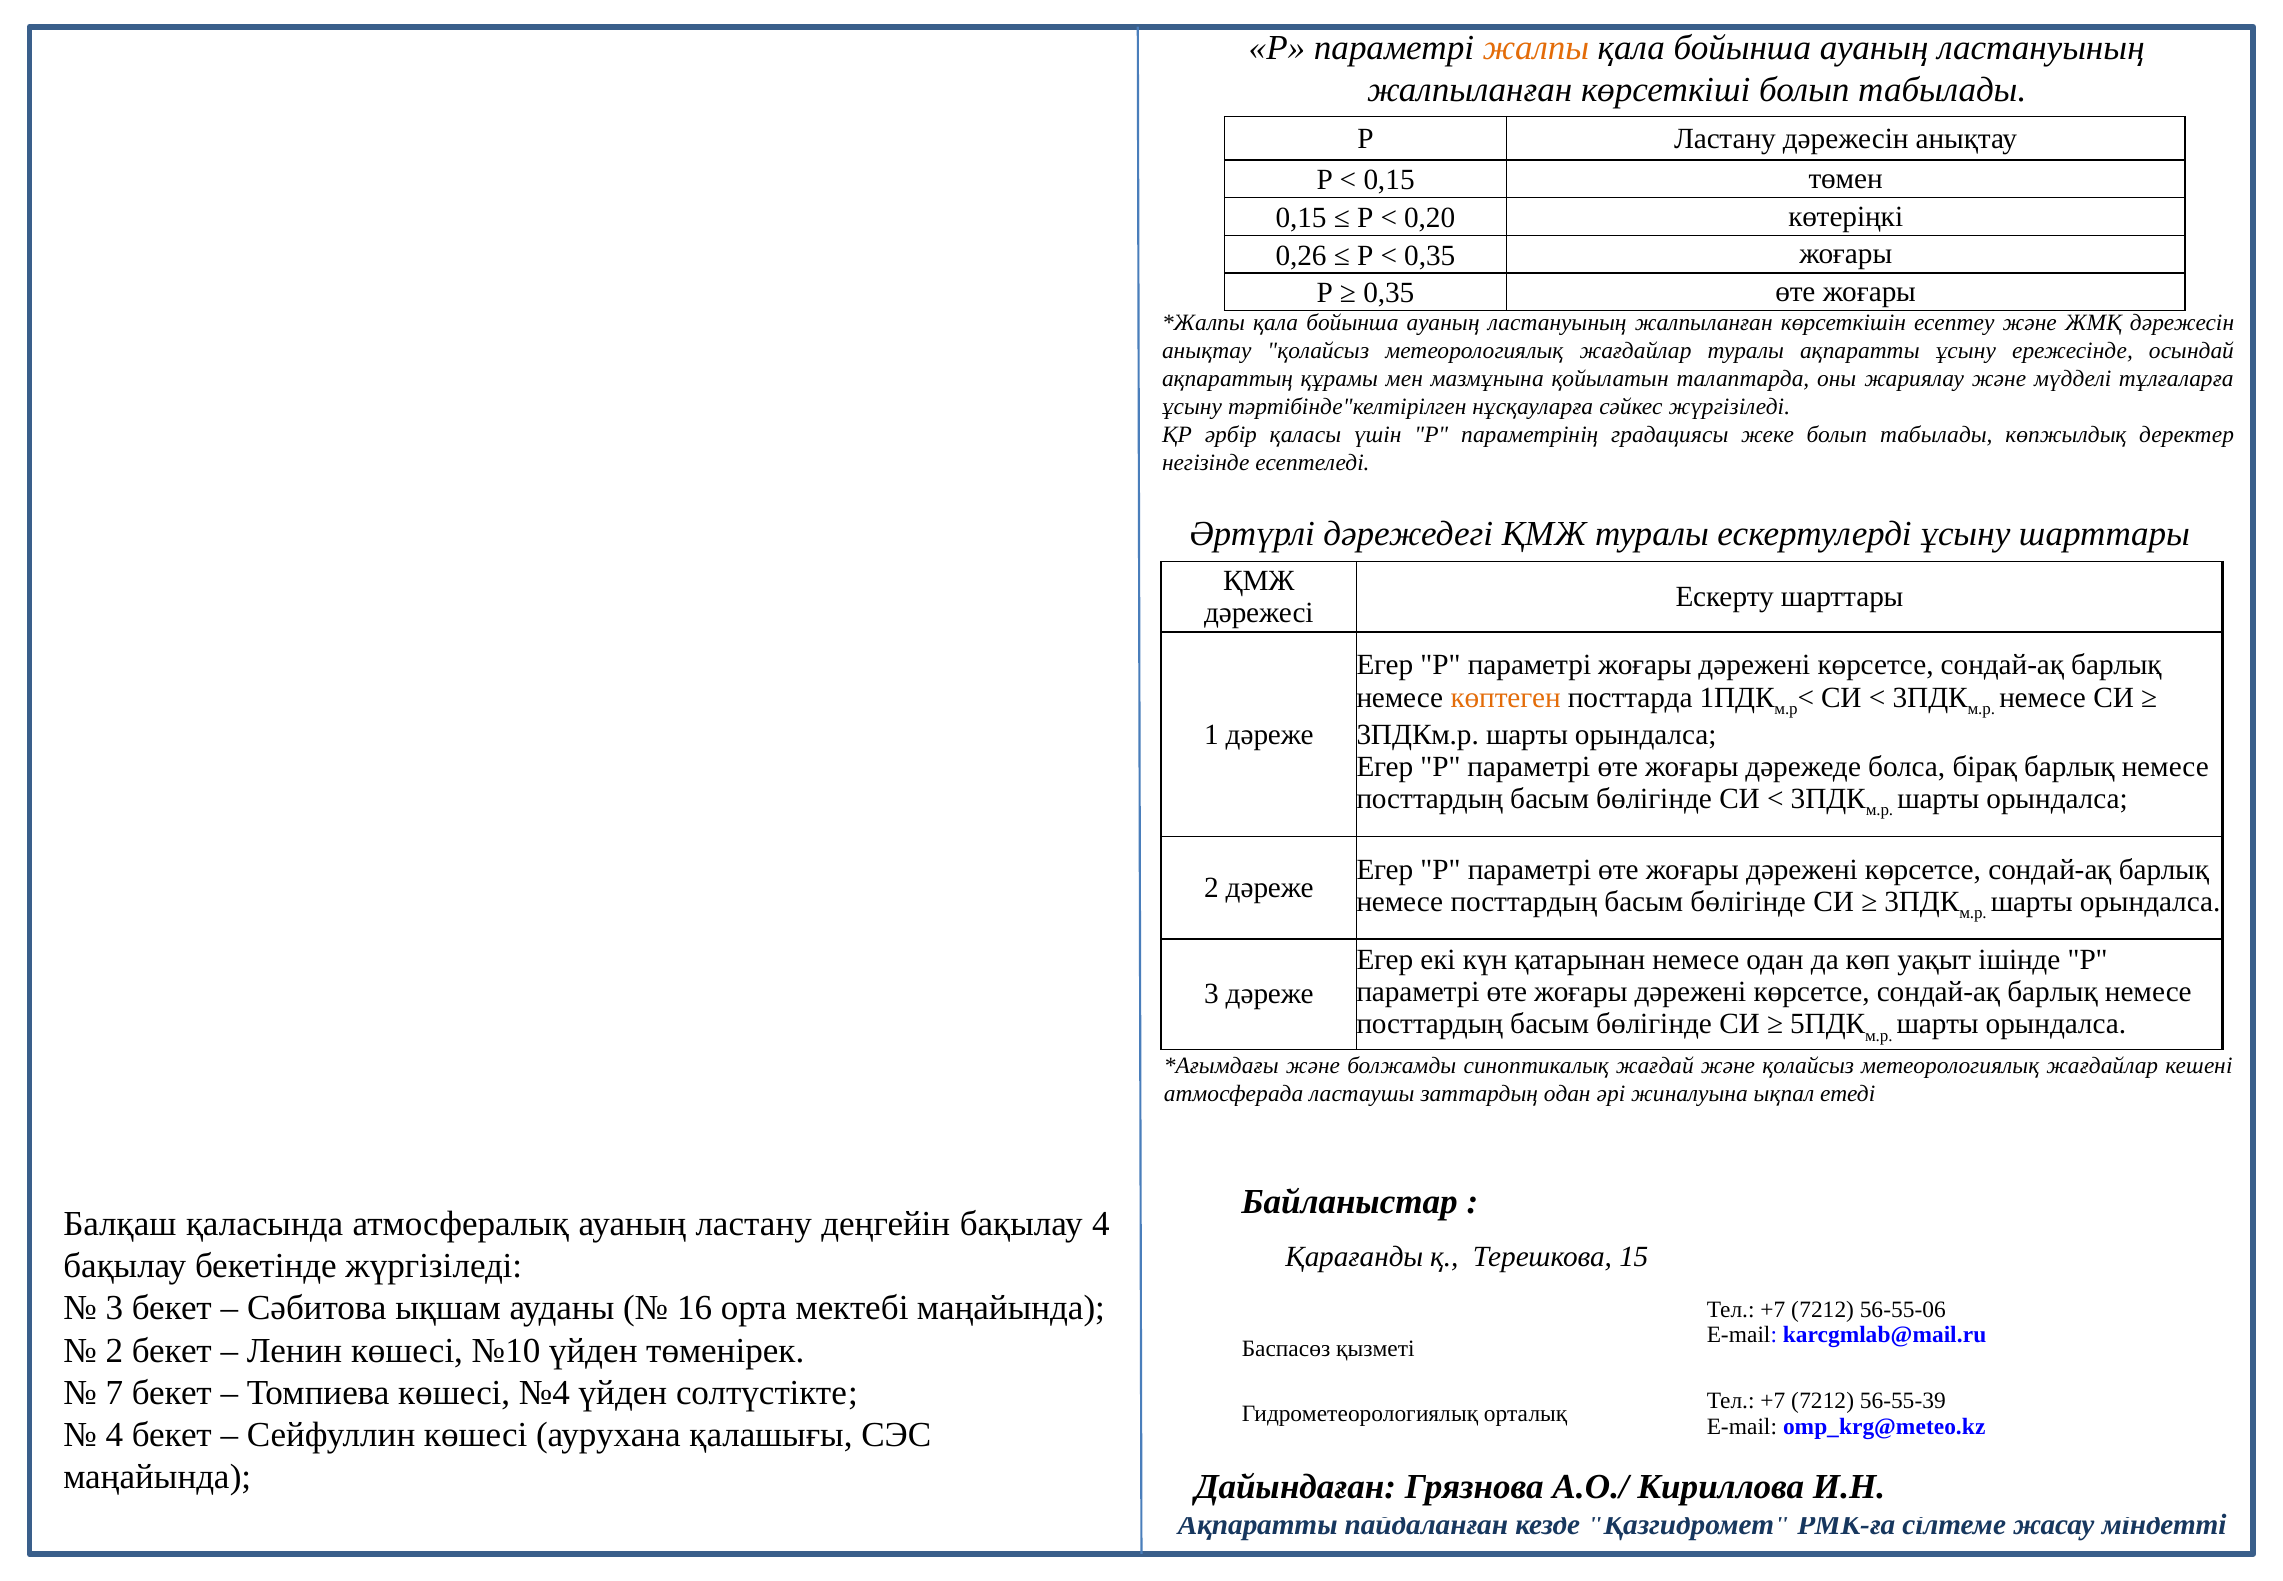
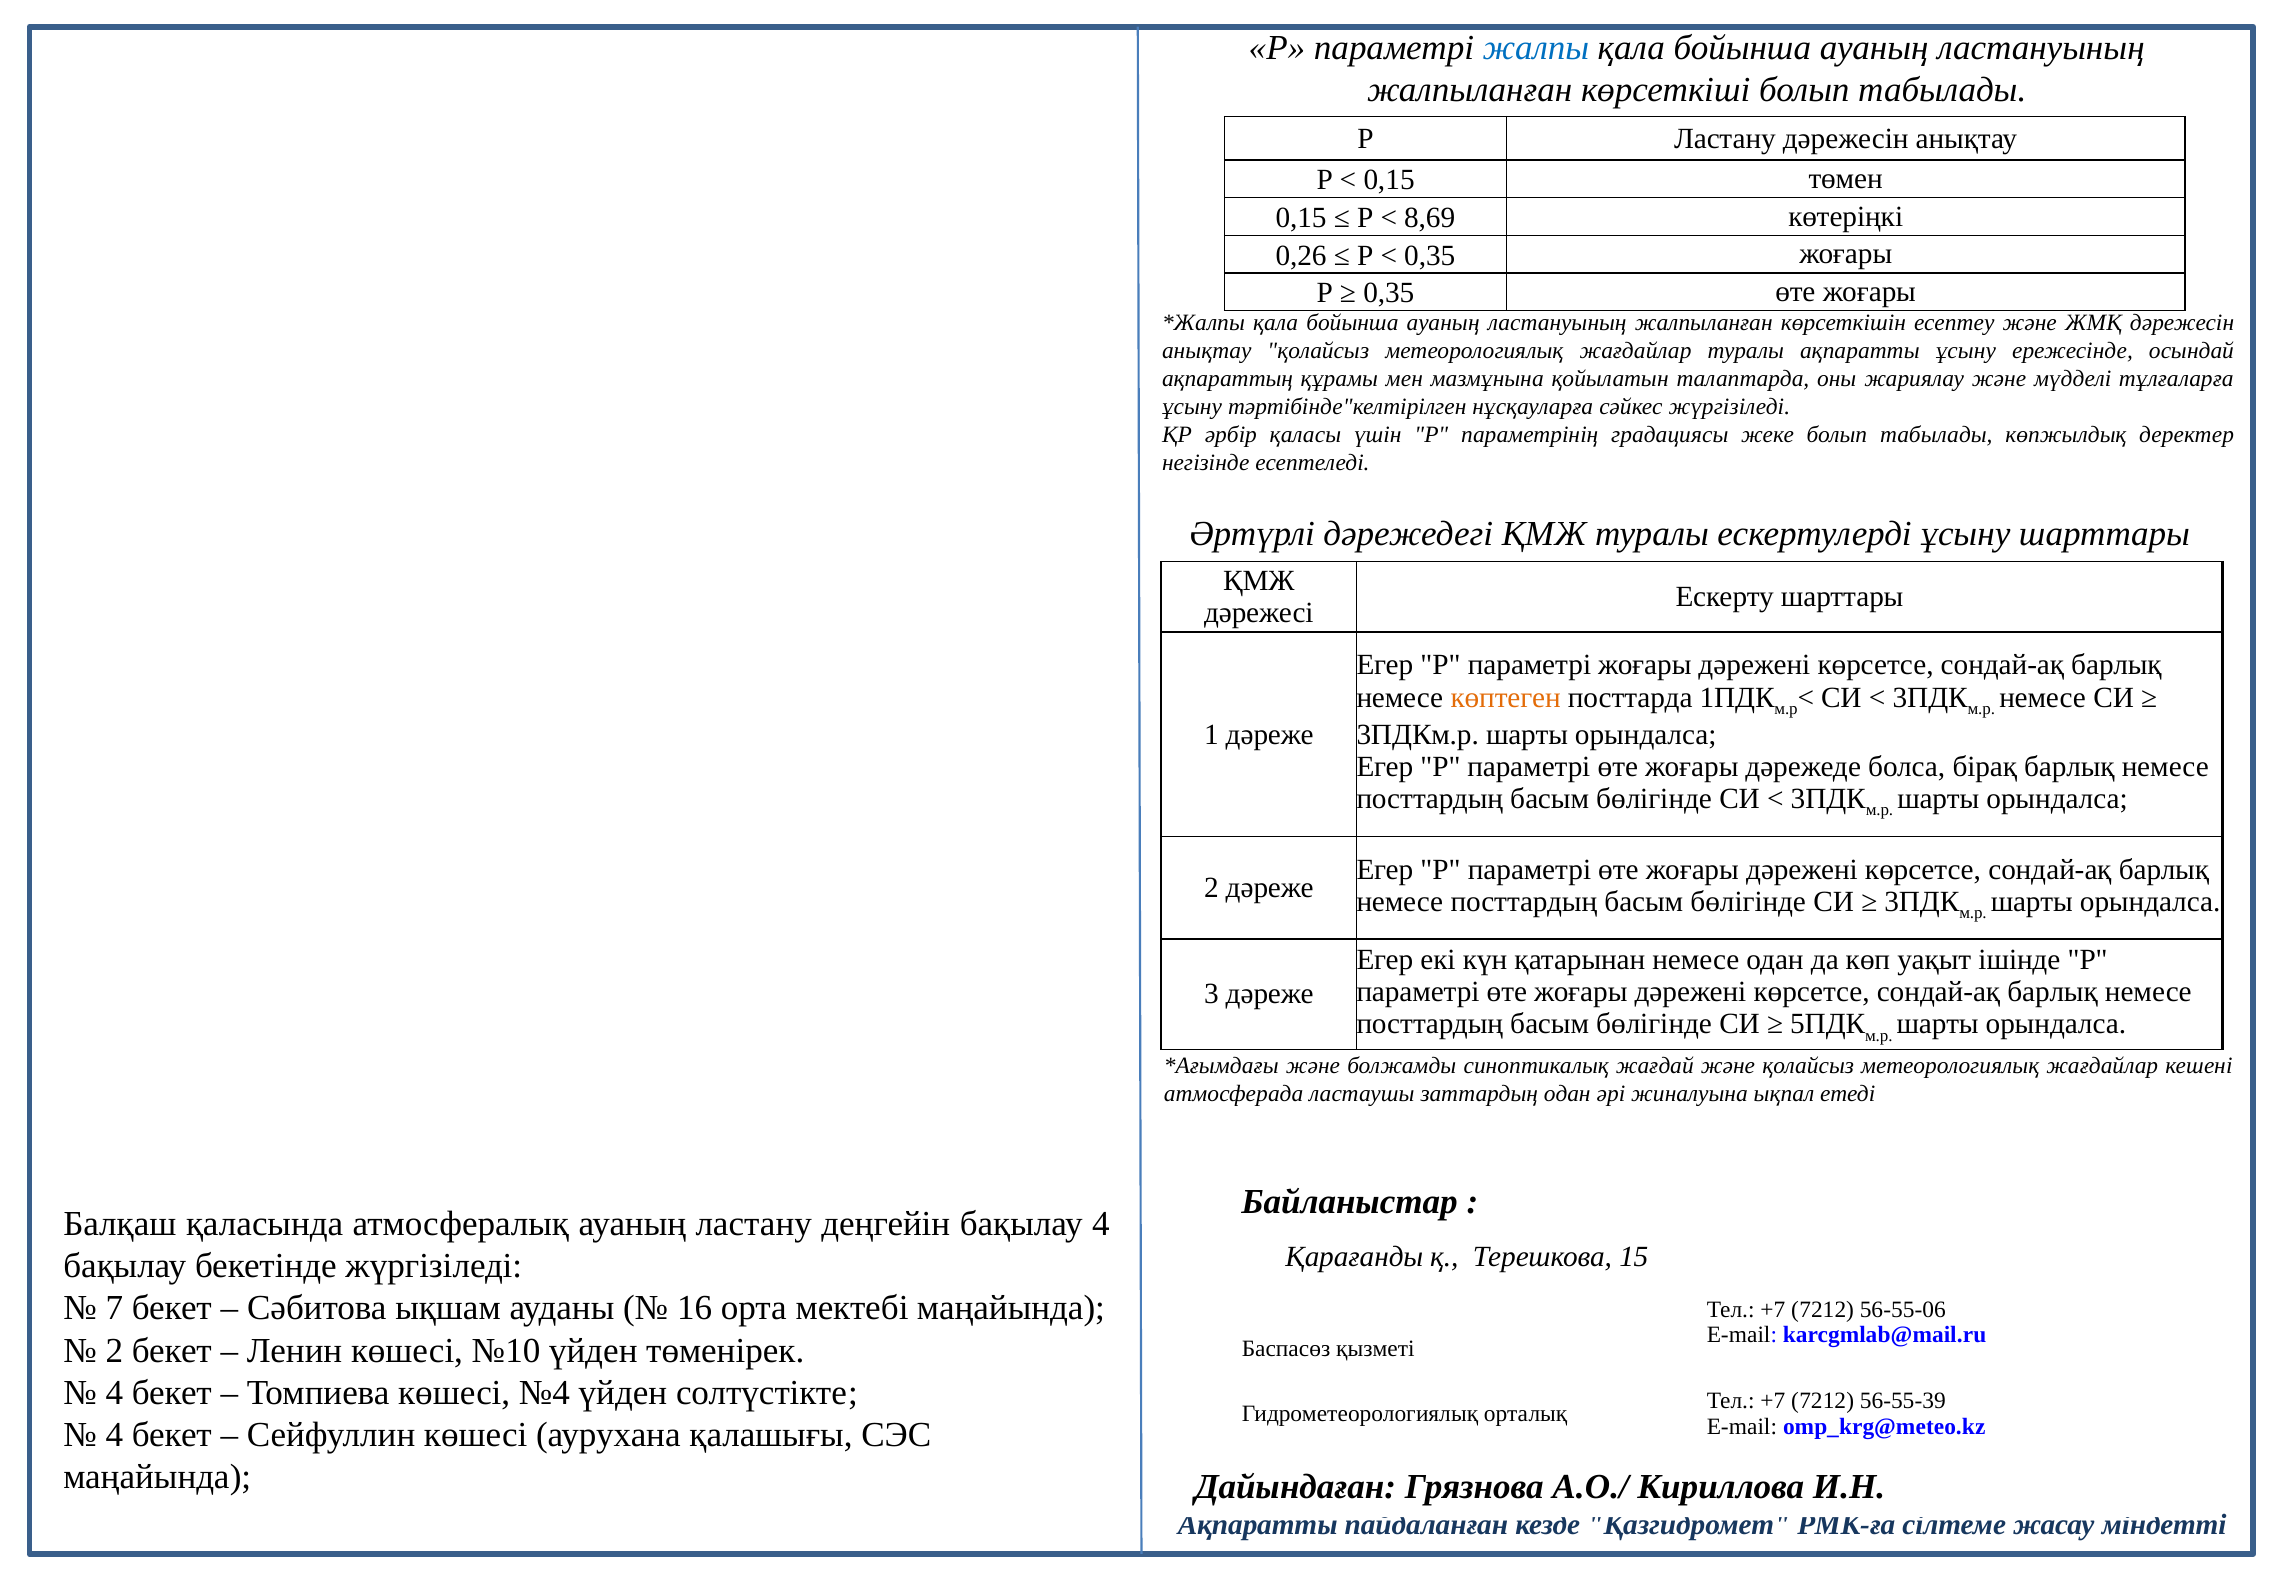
жалпы colour: orange -> blue
0,20: 0,20 -> 8,69
3 at (114, 1308): 3 -> 7
7 at (114, 1392): 7 -> 4
